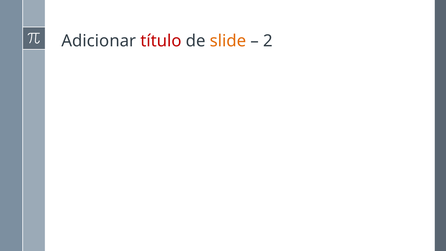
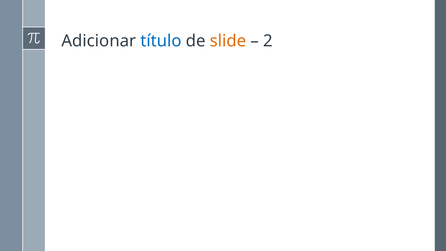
título colour: red -> blue
